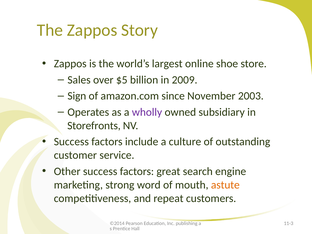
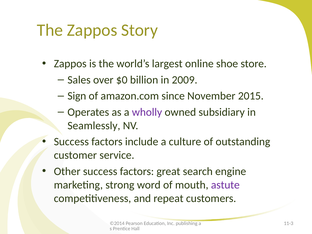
$5: $5 -> $0
2003: 2003 -> 2015
Storefronts: Storefronts -> Seamlessly
astute colour: orange -> purple
